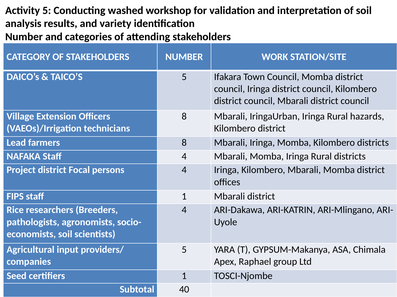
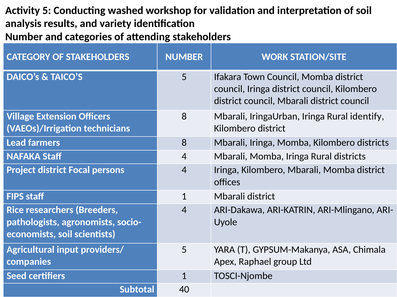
hazards: hazards -> identify
